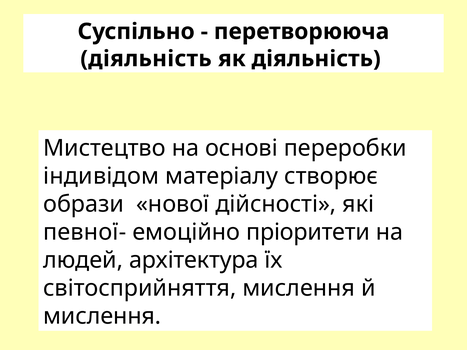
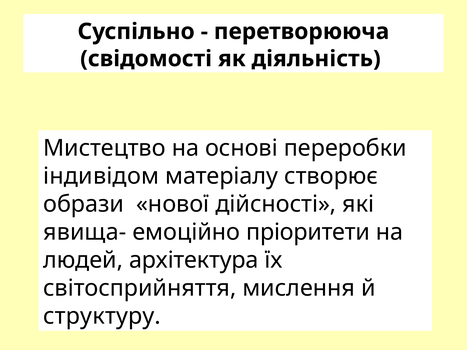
діяльність at (146, 59): діяльність -> свідомості
певної-: певної- -> явища-
мислення at (102, 316): мислення -> структуру
